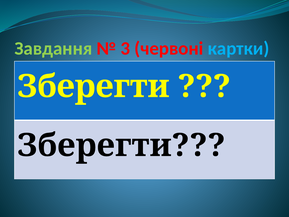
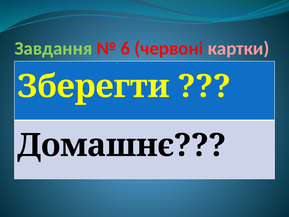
3: 3 -> 6
картки colour: light blue -> pink
Зберегти at (121, 145): Зберегти -> Домашнє
